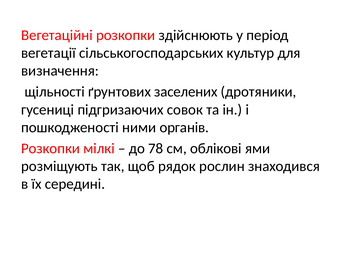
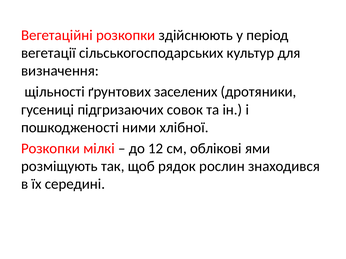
органів: органів -> хлібної
78: 78 -> 12
